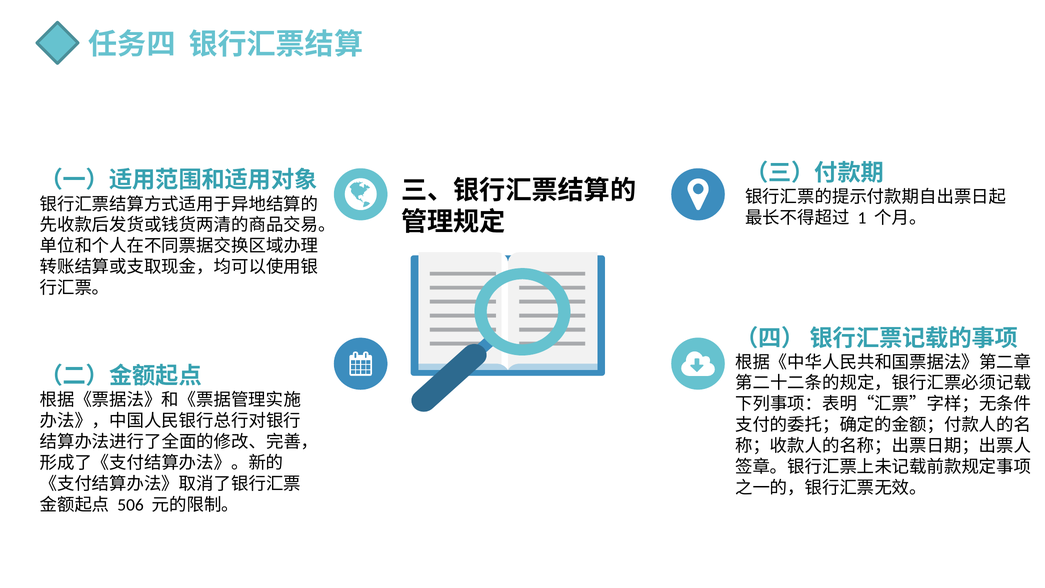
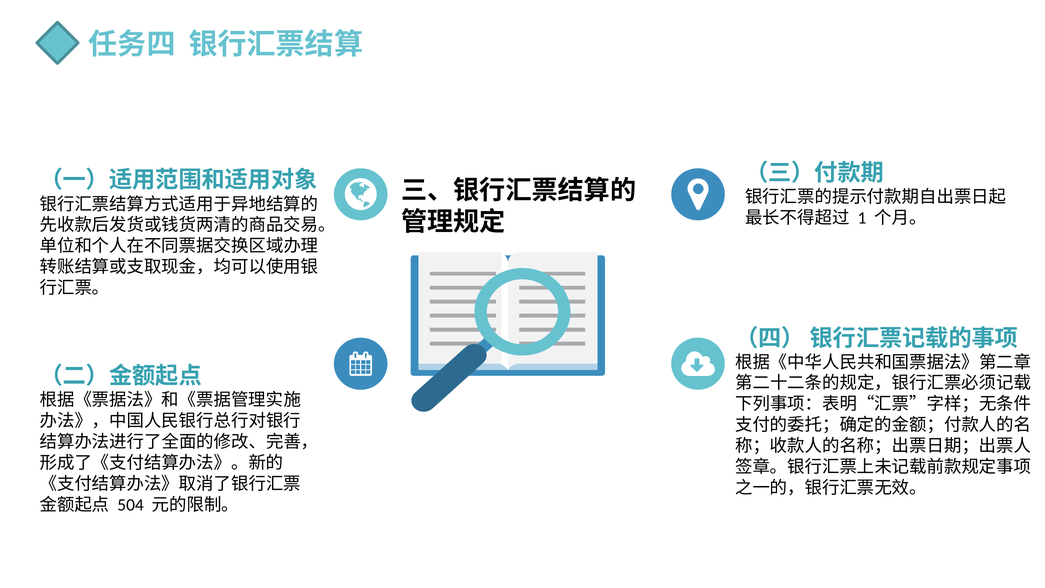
506: 506 -> 504
